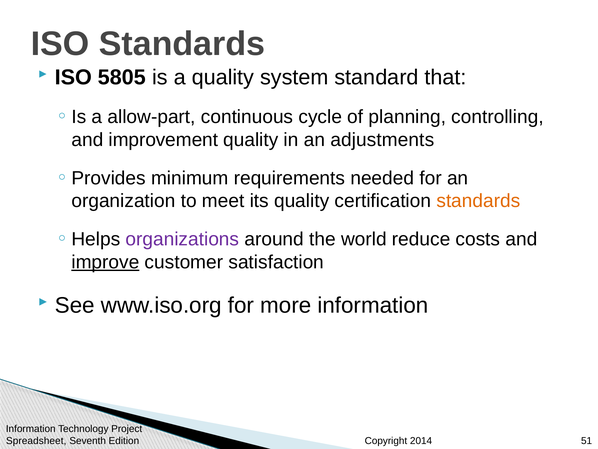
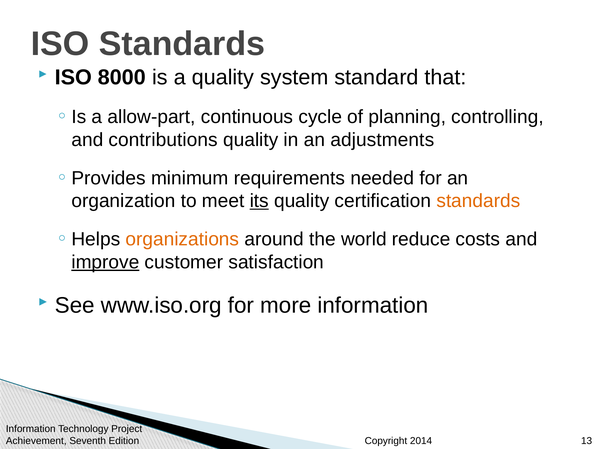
5805: 5805 -> 8000
improvement: improvement -> contributions
its underline: none -> present
organizations colour: purple -> orange
Spreadsheet: Spreadsheet -> Achievement
51: 51 -> 13
